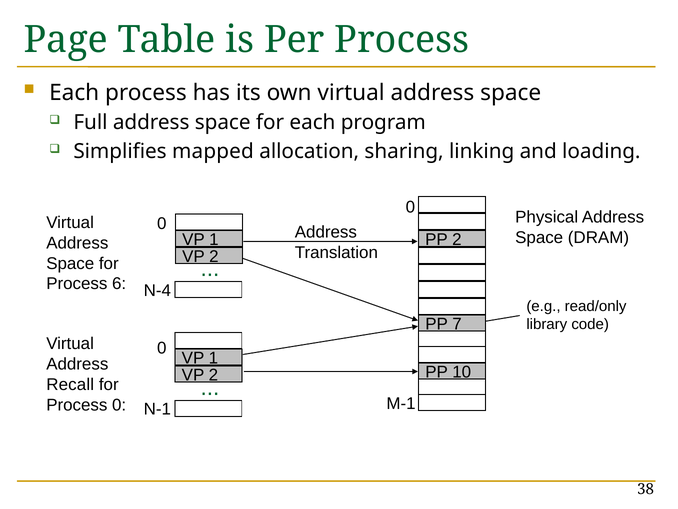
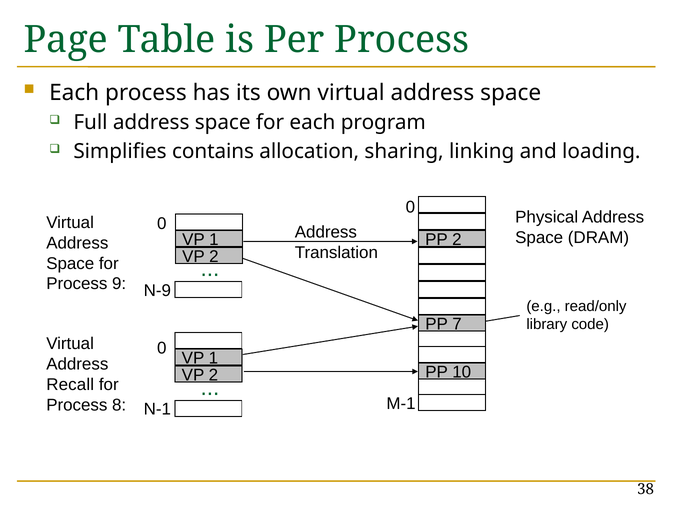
mapped: mapped -> contains
6: 6 -> 9
N-4: N-4 -> N-9
Process 0: 0 -> 8
